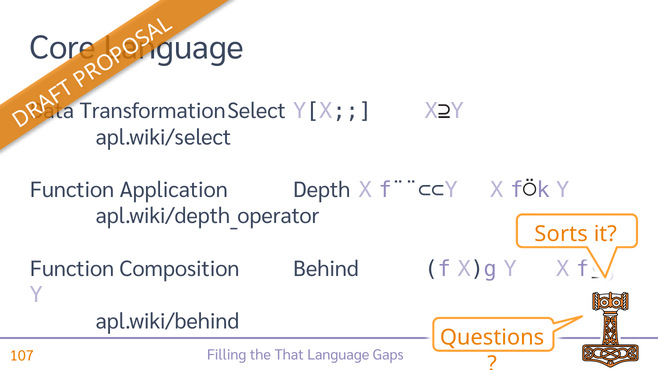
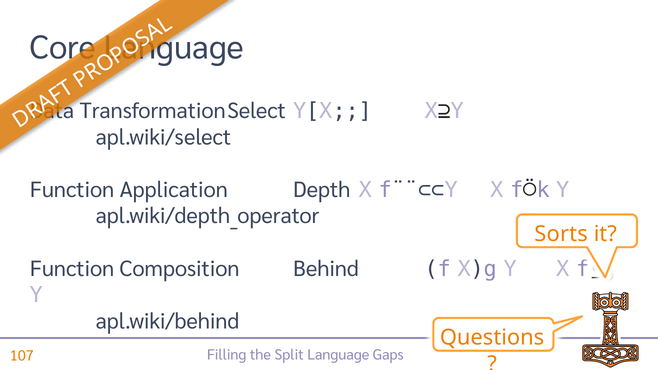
That: That -> Split
